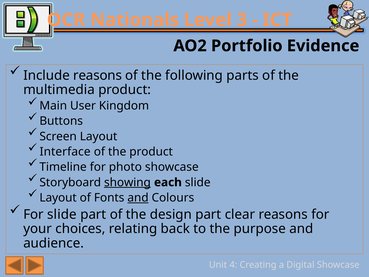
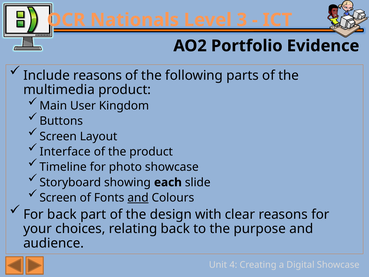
showing underline: present -> none
Layout at (58, 198): Layout -> Screen
For slide: slide -> back
design part: part -> with
